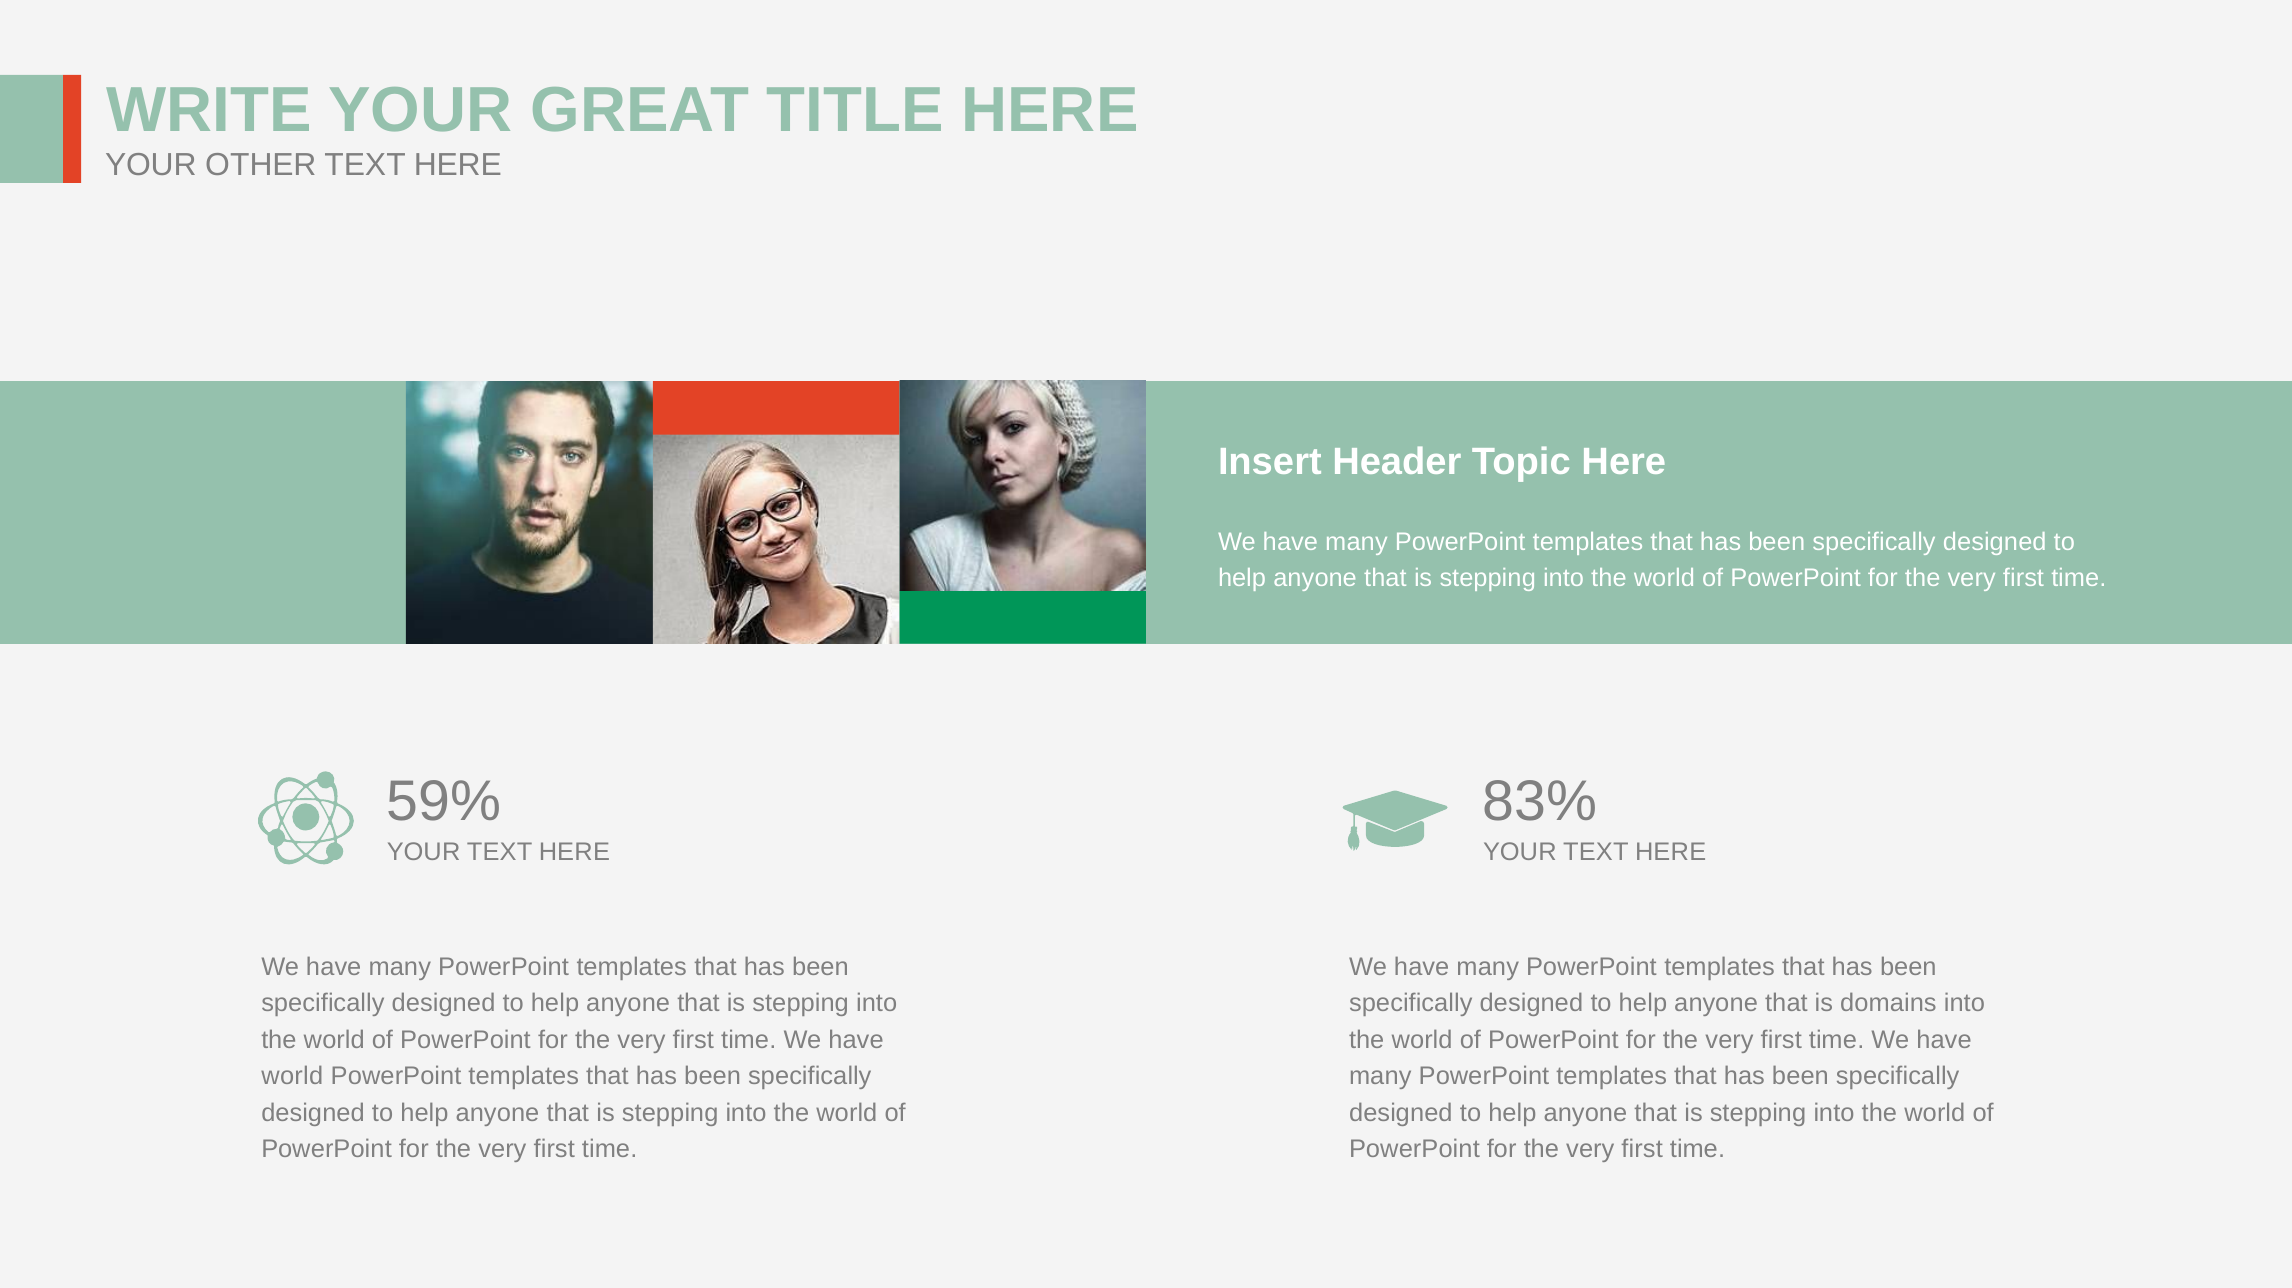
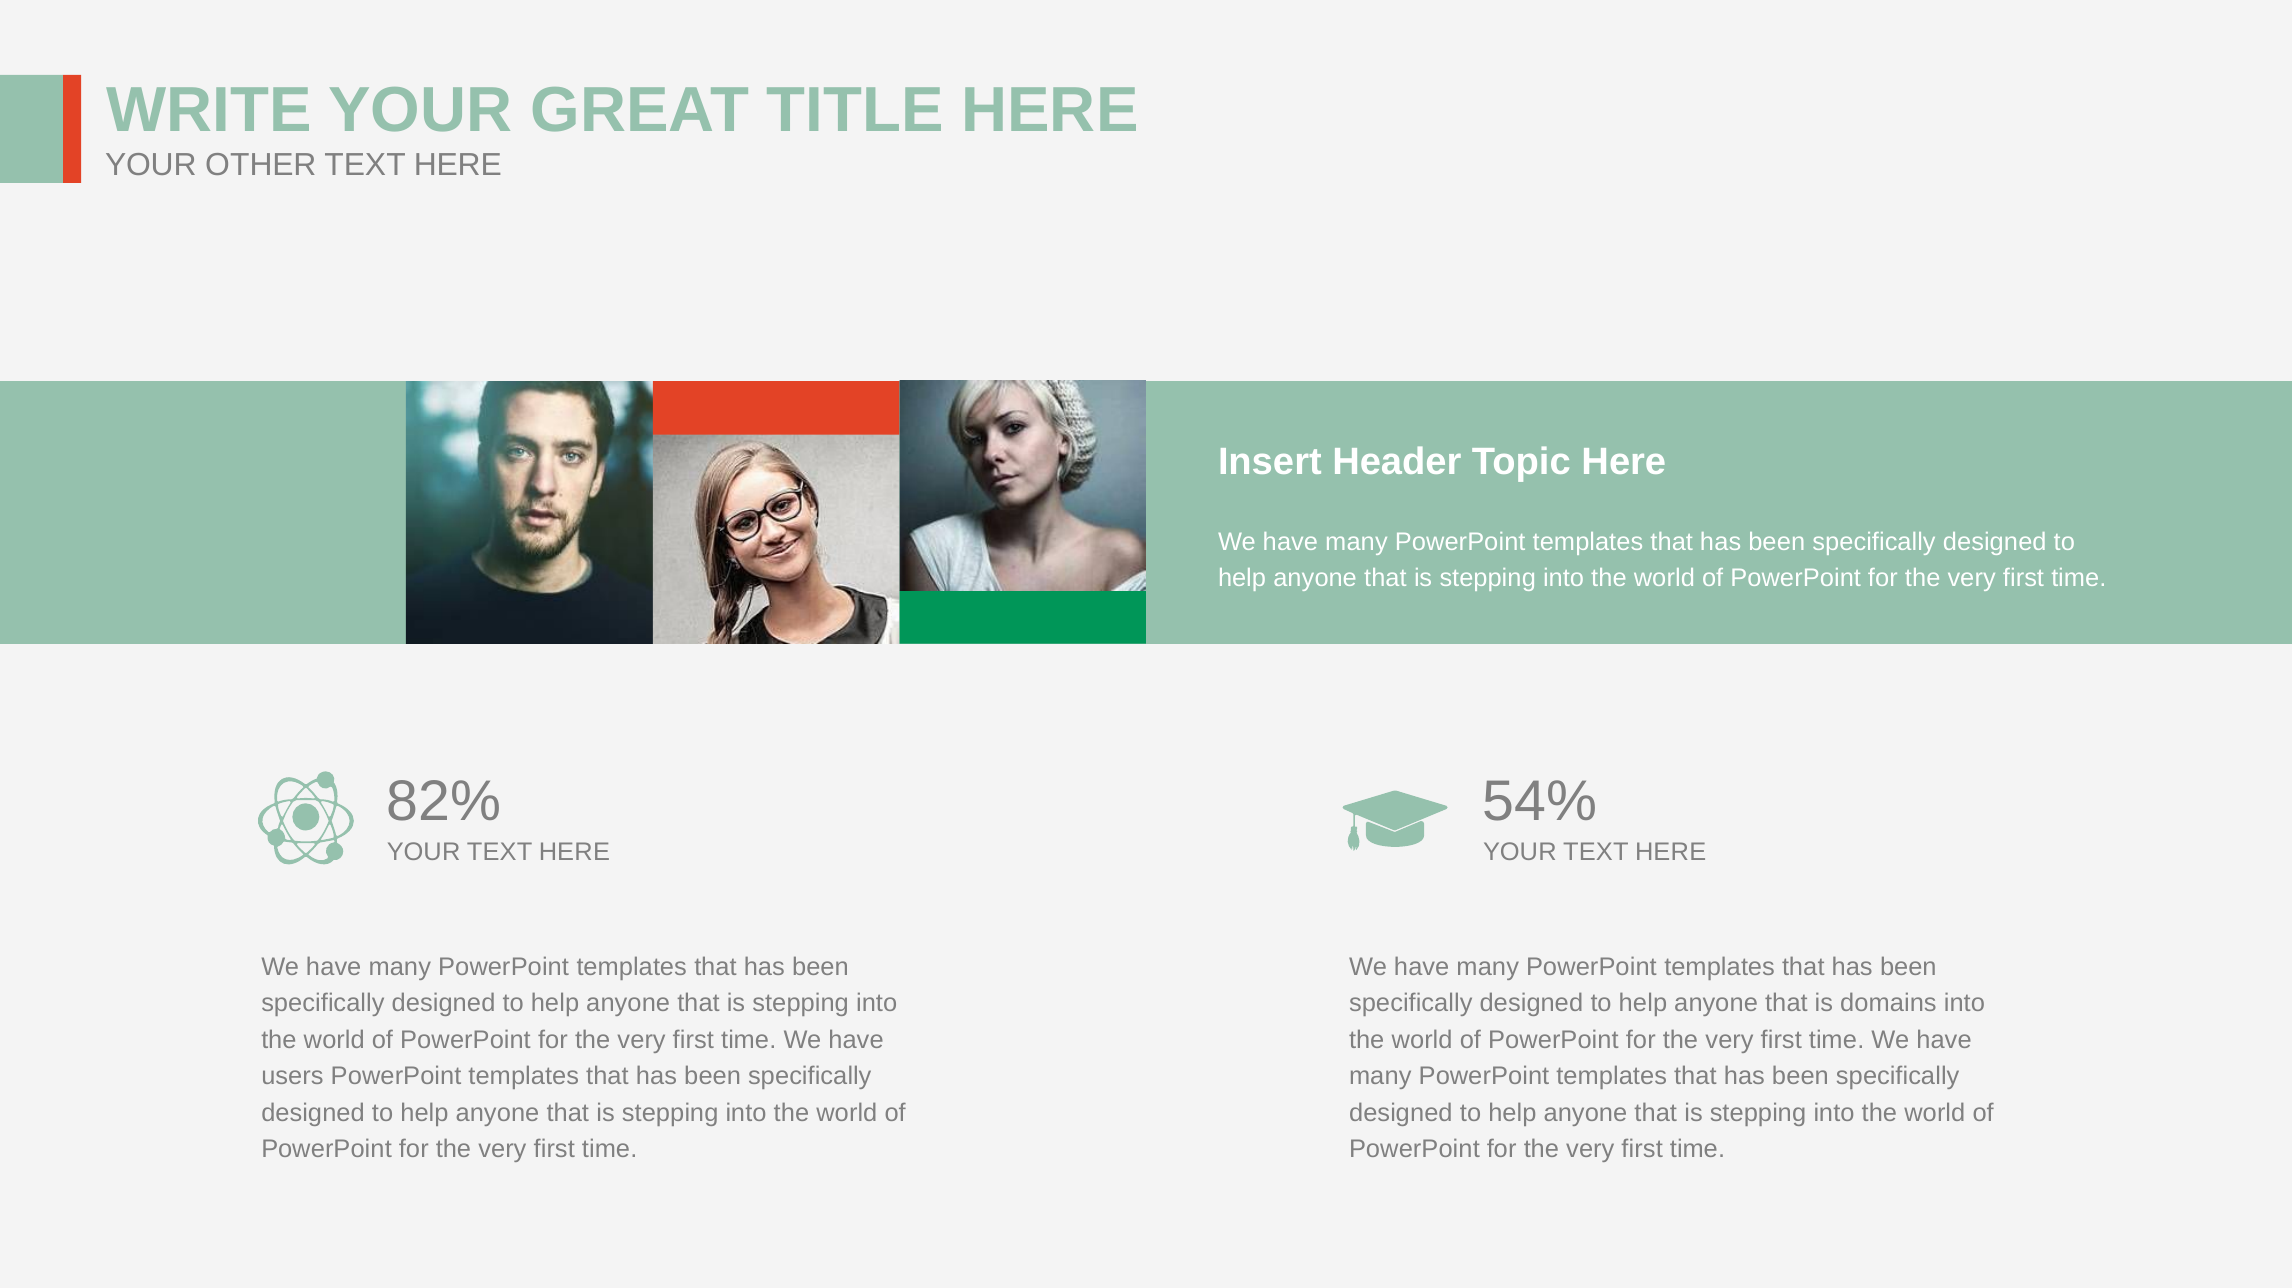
59%: 59% -> 82%
83%: 83% -> 54%
world at (292, 1077): world -> users
